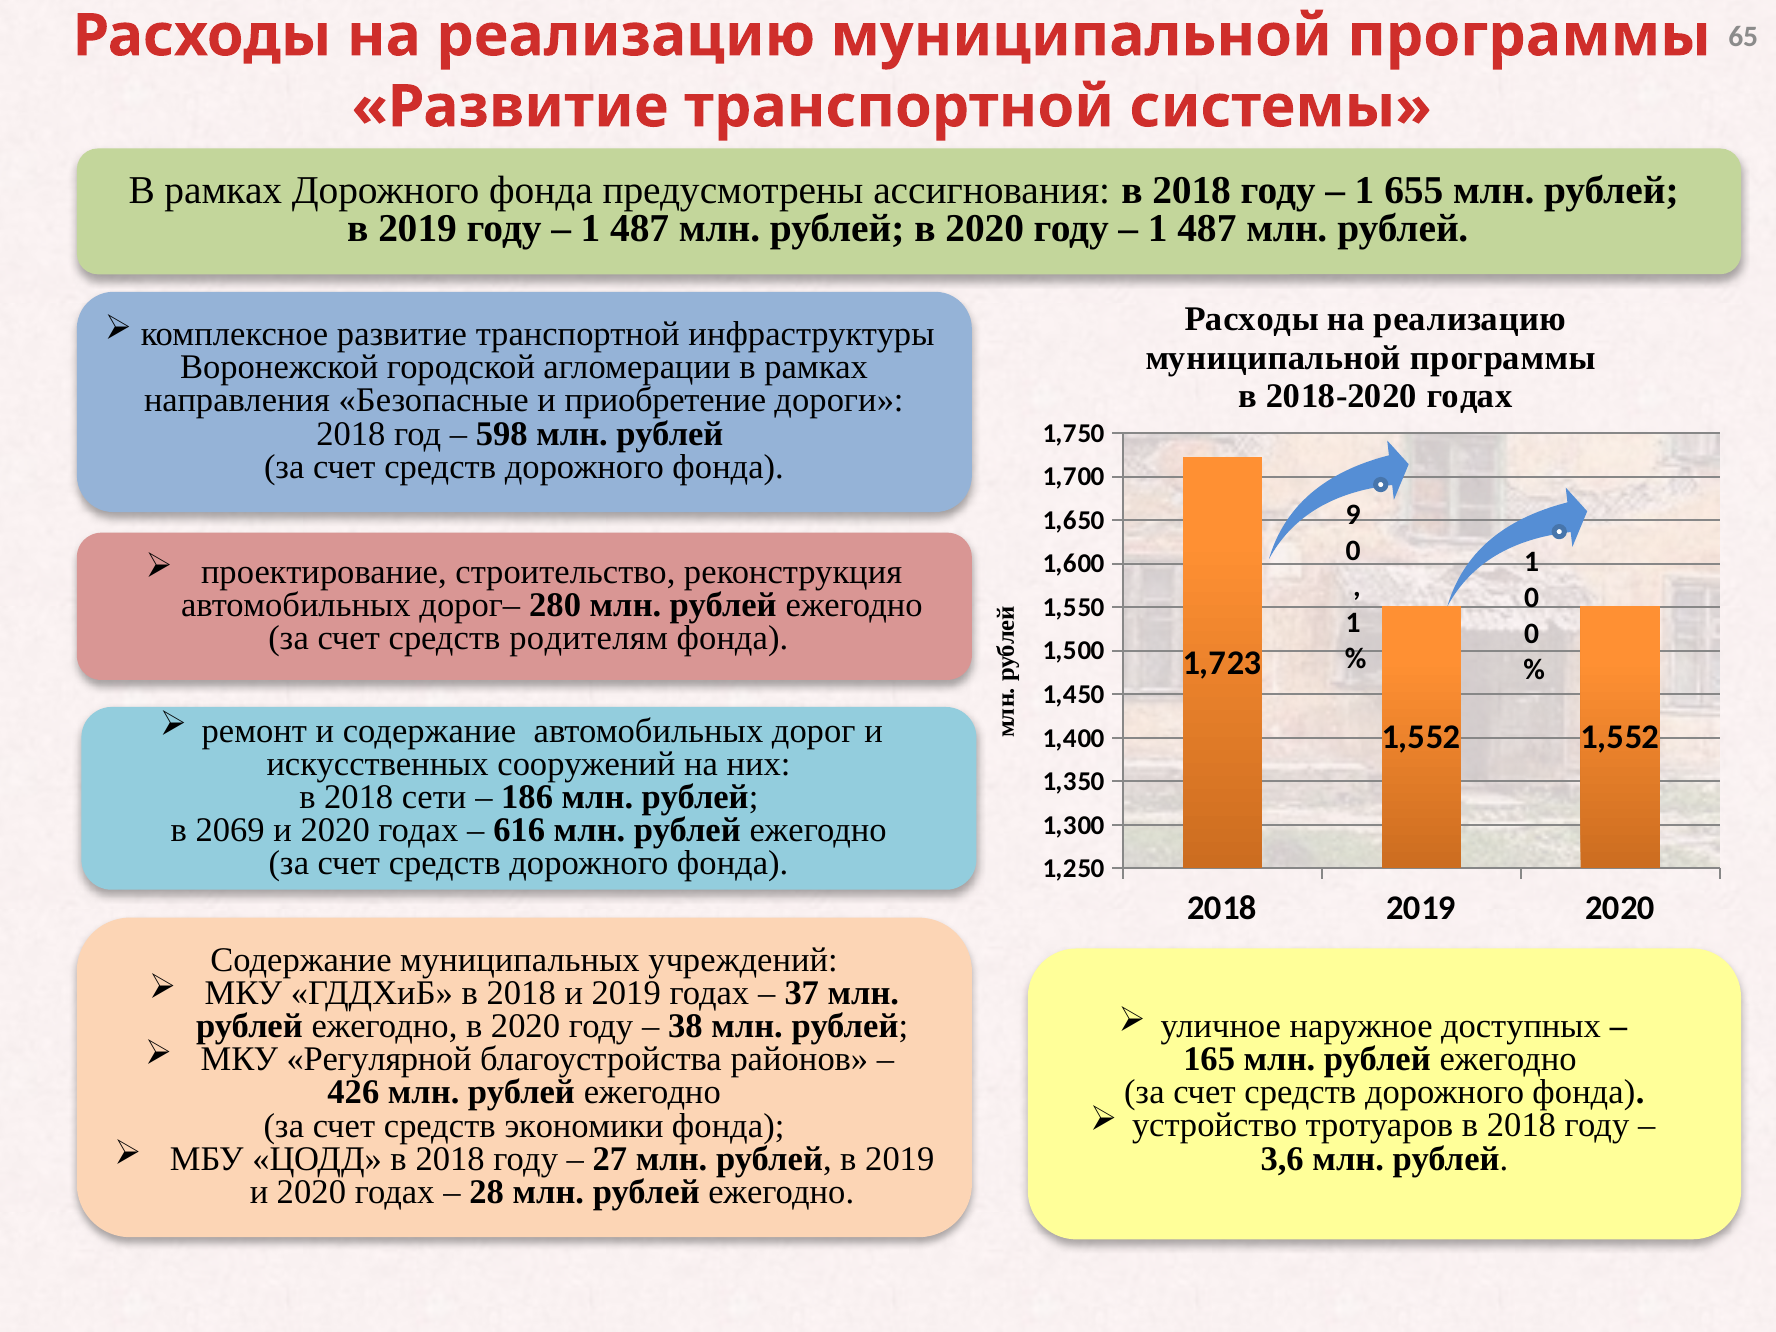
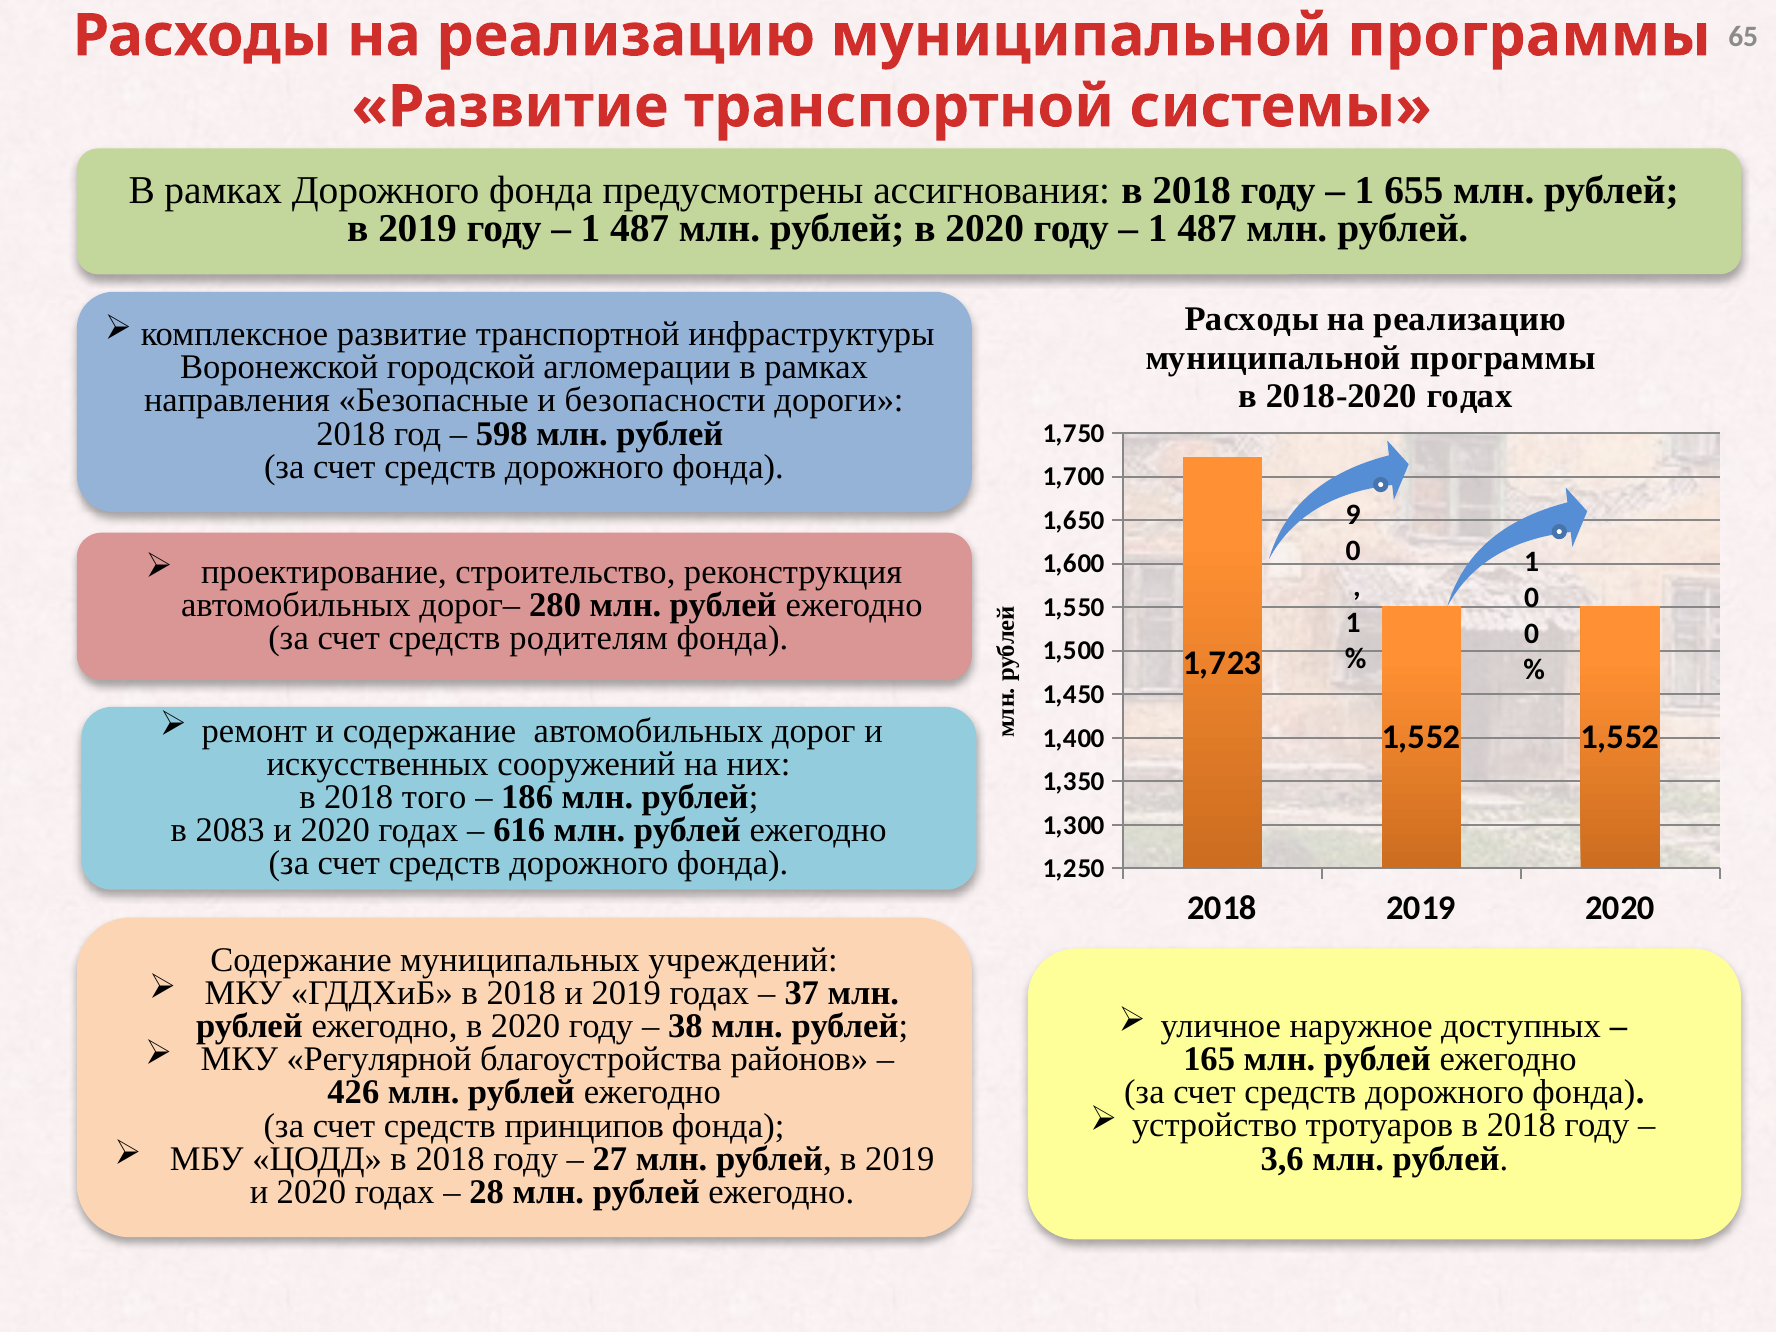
приобретение: приобретение -> безопасности
сети: сети -> того
2069: 2069 -> 2083
экономики: экономики -> принципов
